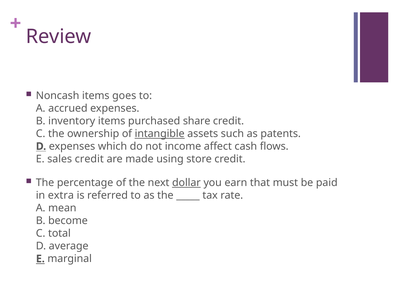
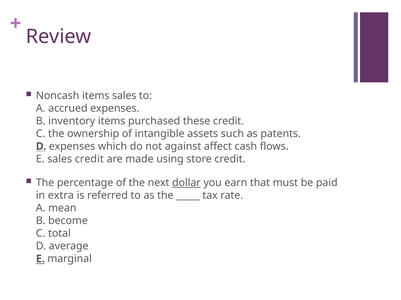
items goes: goes -> sales
share: share -> these
intangible underline: present -> none
income: income -> against
